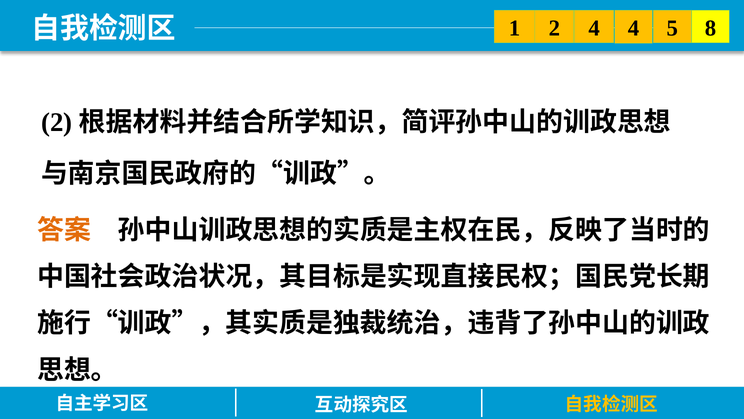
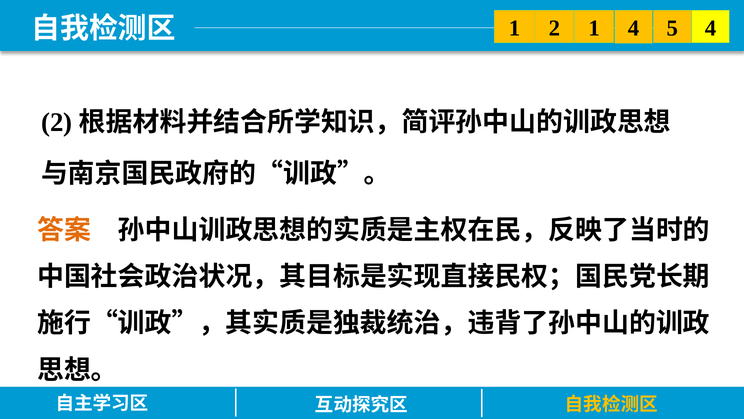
2 4: 4 -> 1
5 8: 8 -> 4
